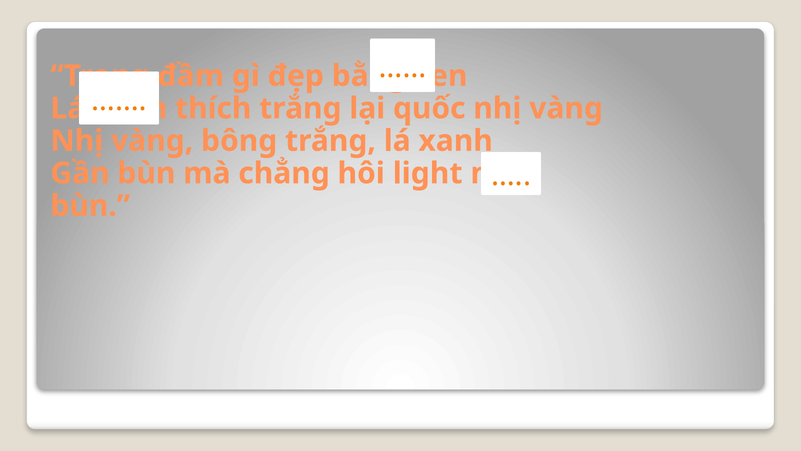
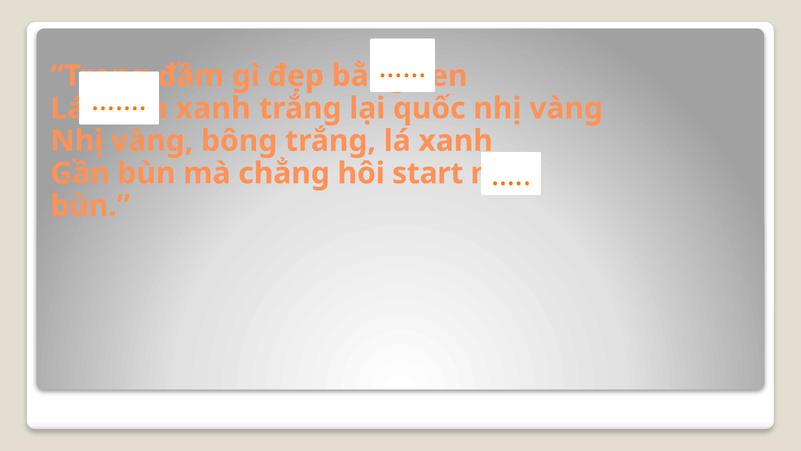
thích at (213, 108): thích -> xanh
light: light -> start
